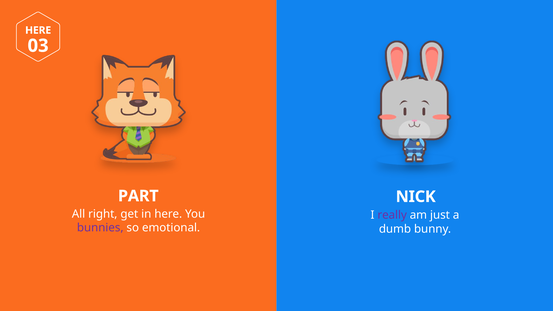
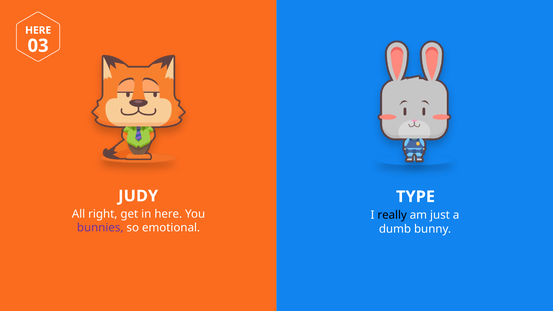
PART: PART -> JUDY
NICK: NICK -> TYPE
really colour: purple -> black
